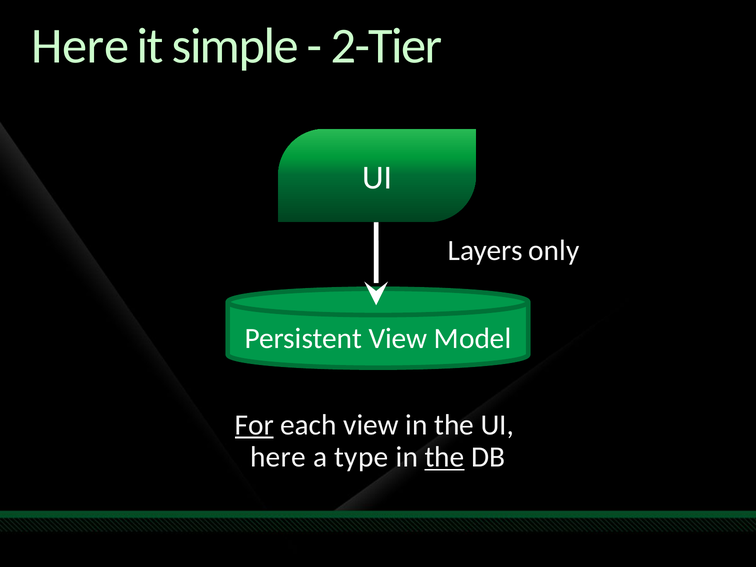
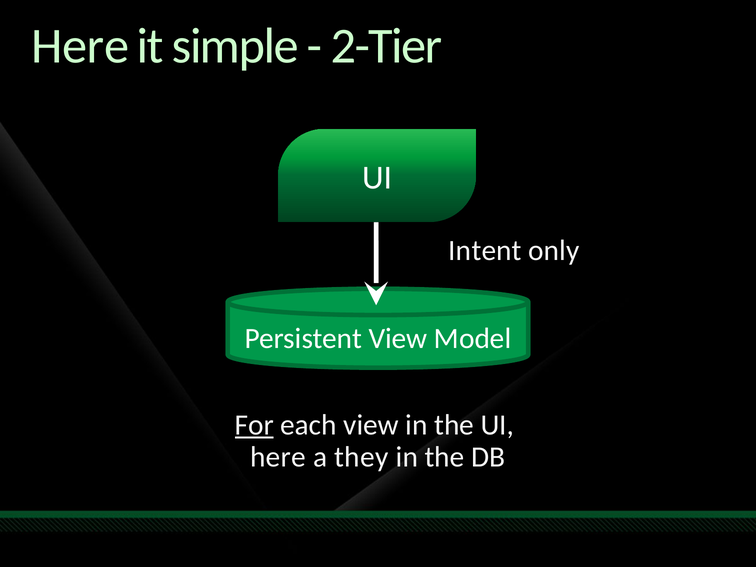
Layers: Layers -> Intent
type: type -> they
the at (445, 457) underline: present -> none
